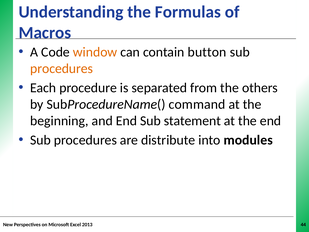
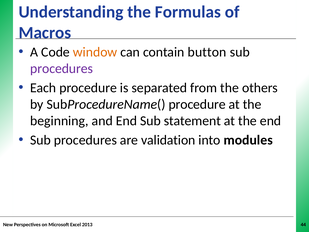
procedures at (62, 68) colour: orange -> purple
SubProcedureName( command: command -> procedure
distribute: distribute -> validation
